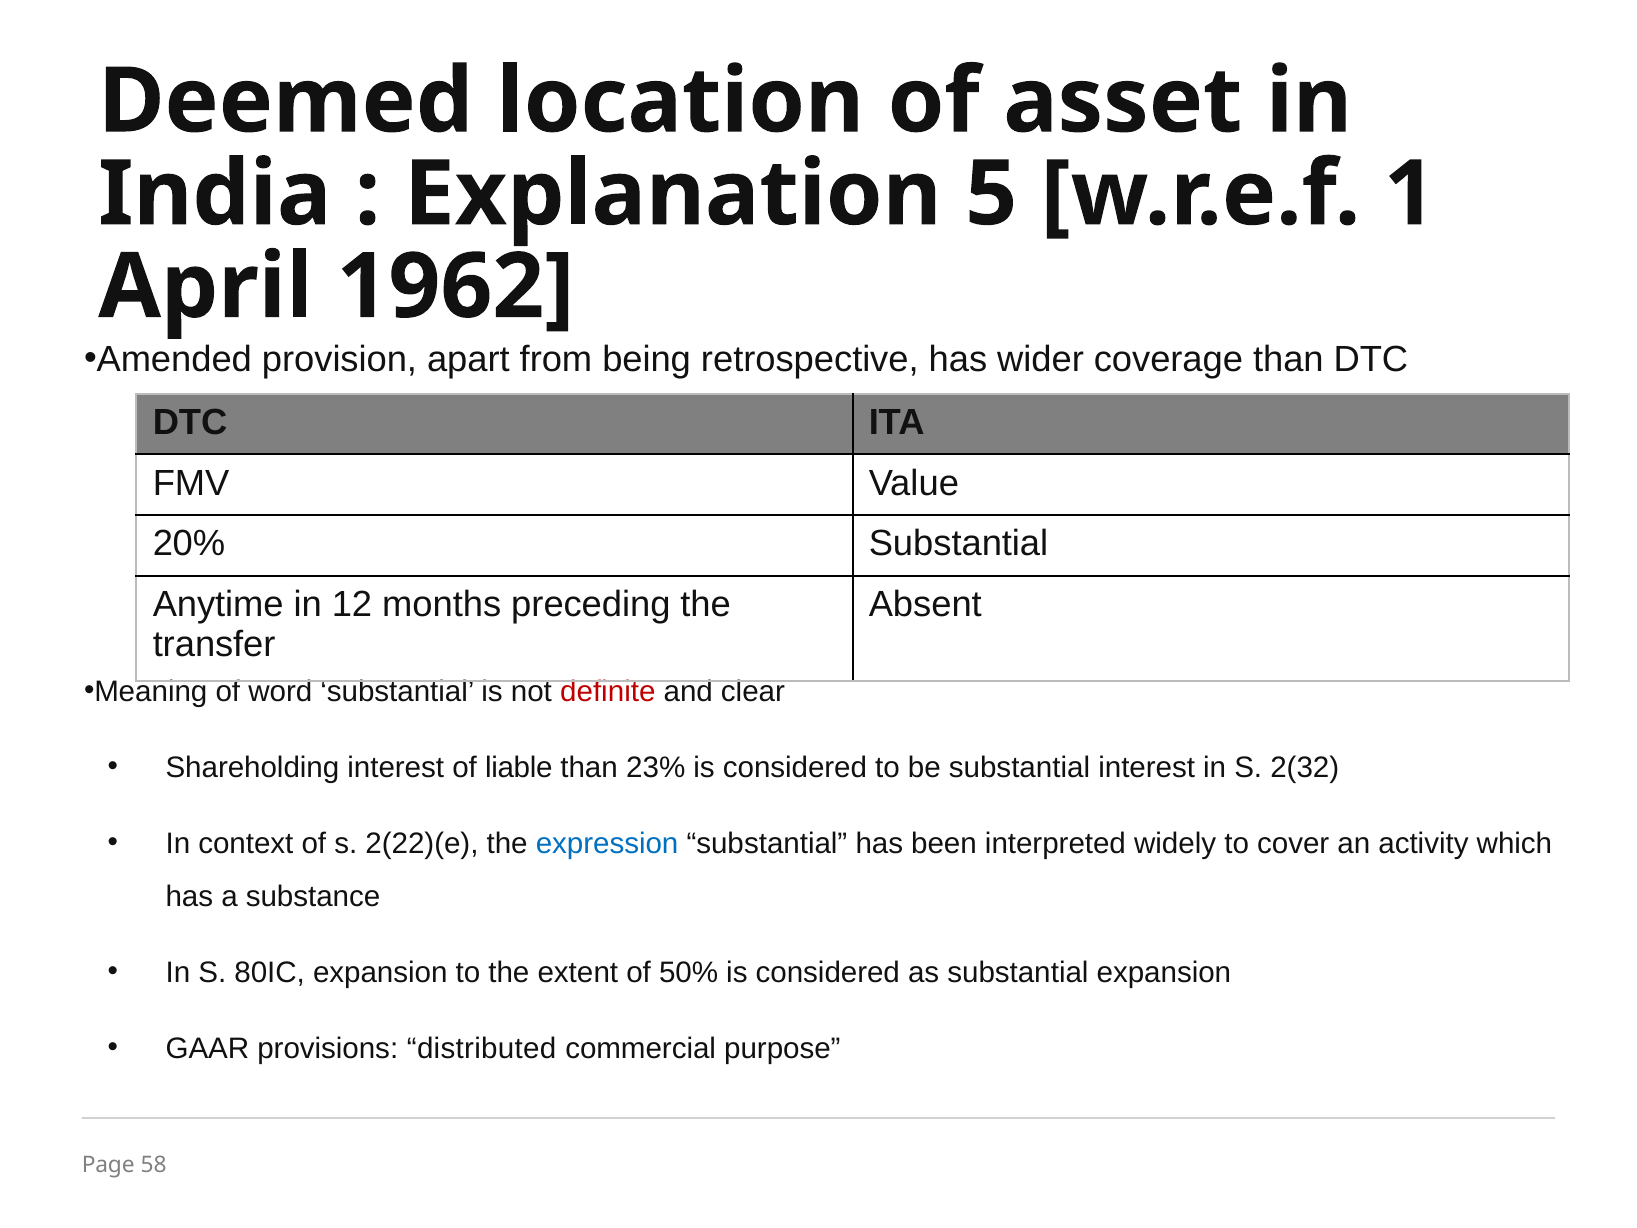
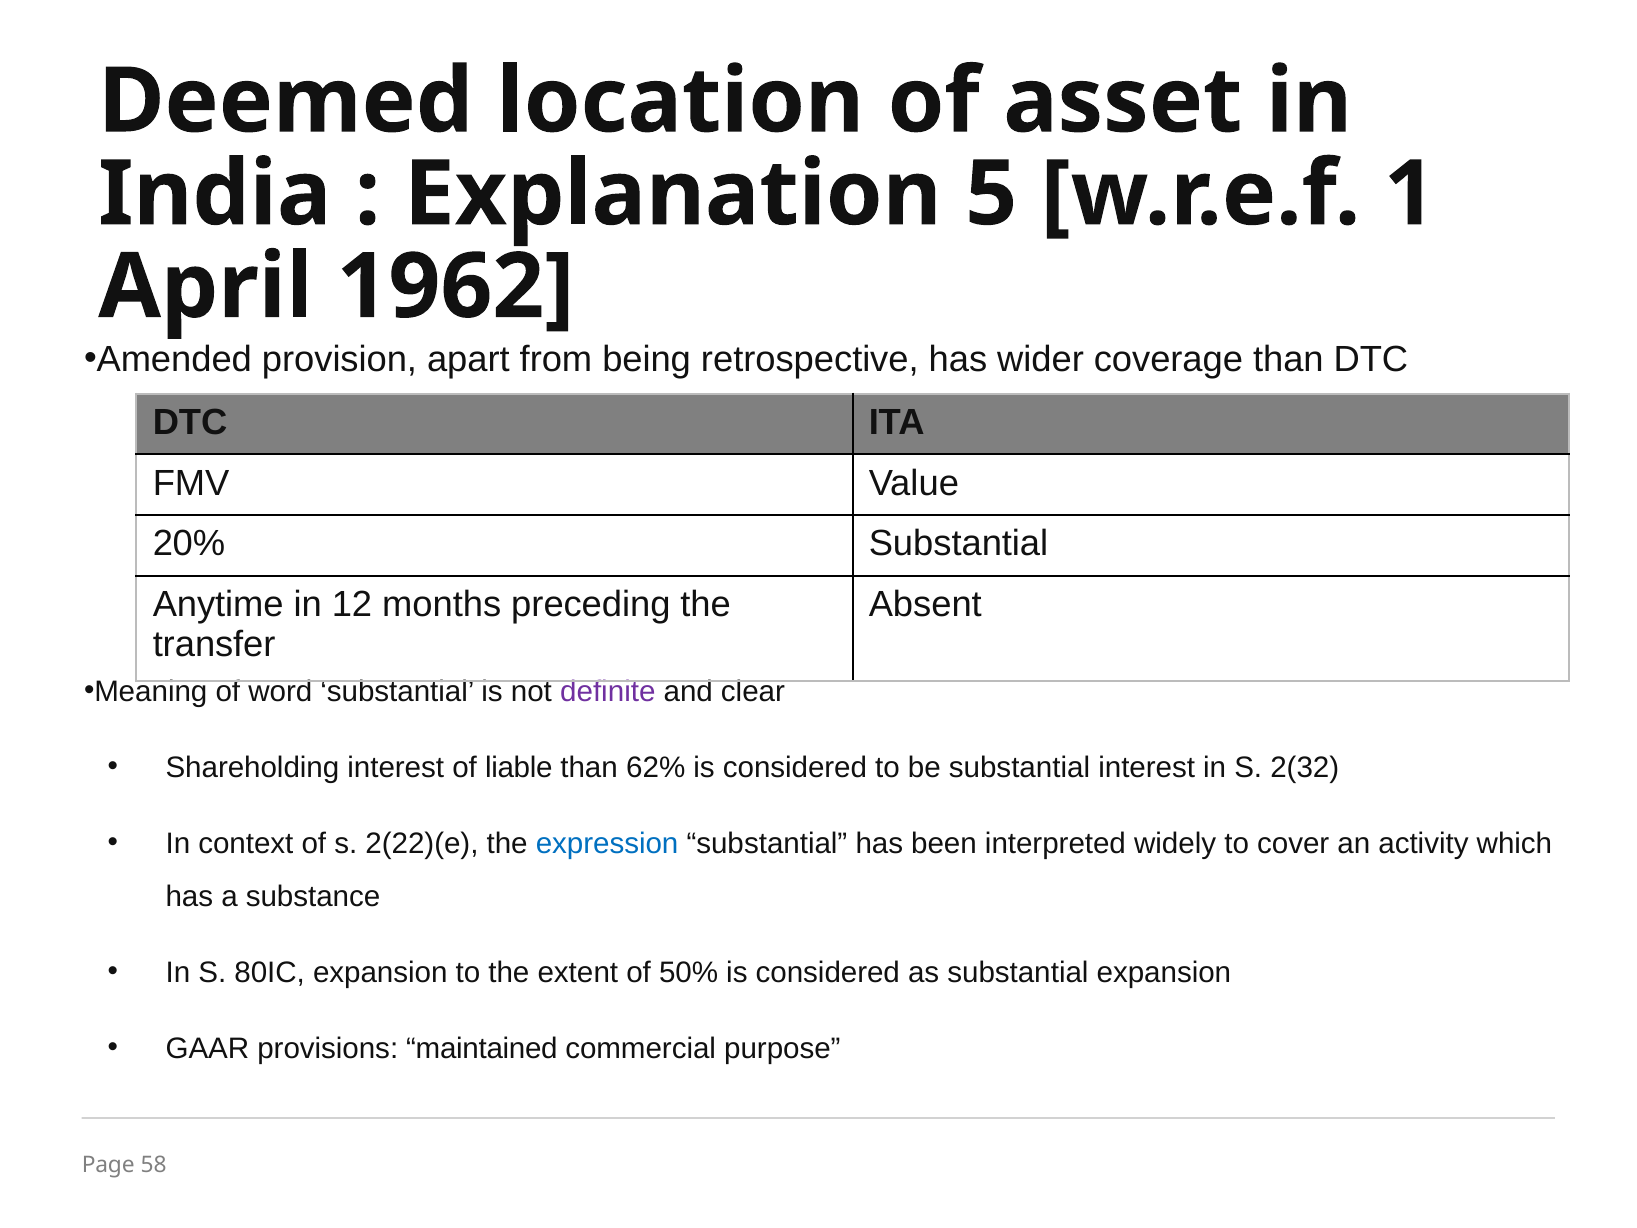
definite colour: red -> purple
23%: 23% -> 62%
distributed: distributed -> maintained
